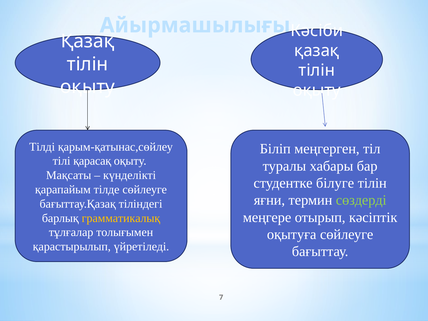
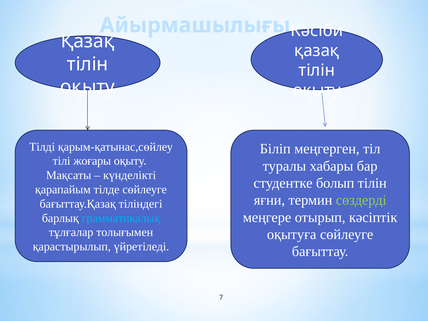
қарасақ: қарасақ -> жоғары
білуге: білуге -> болып
грамматикалық colour: yellow -> light blue
